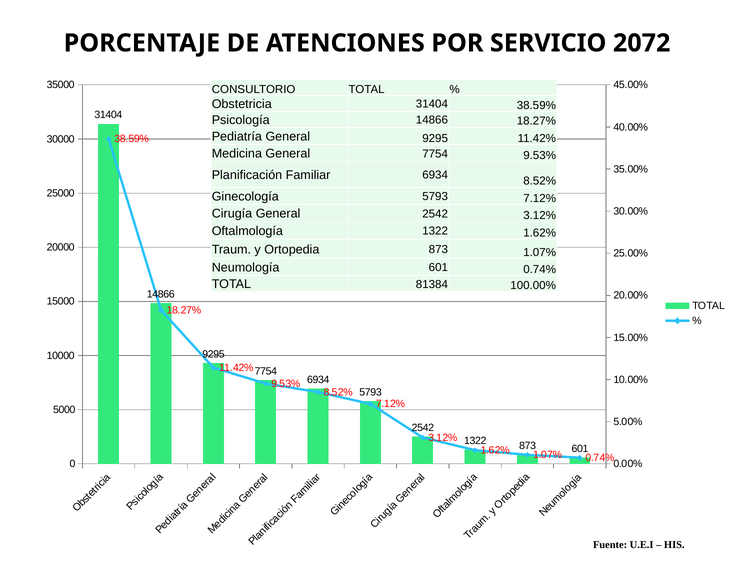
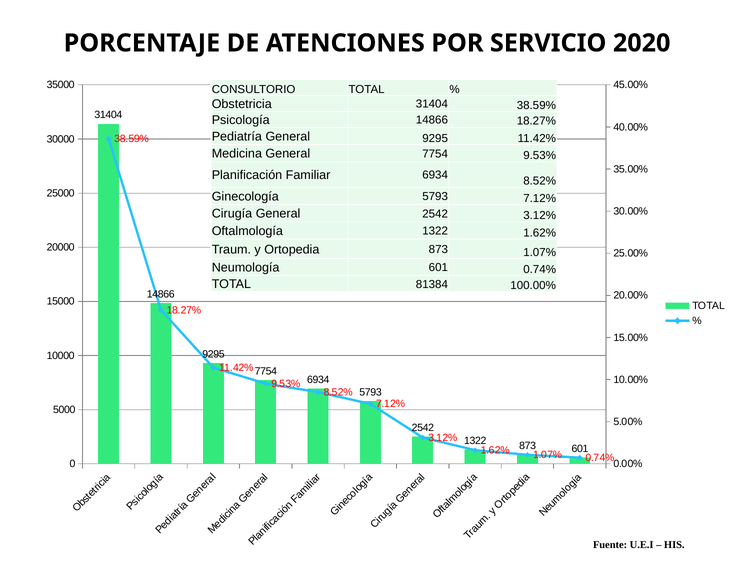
2072: 2072 -> 2020
